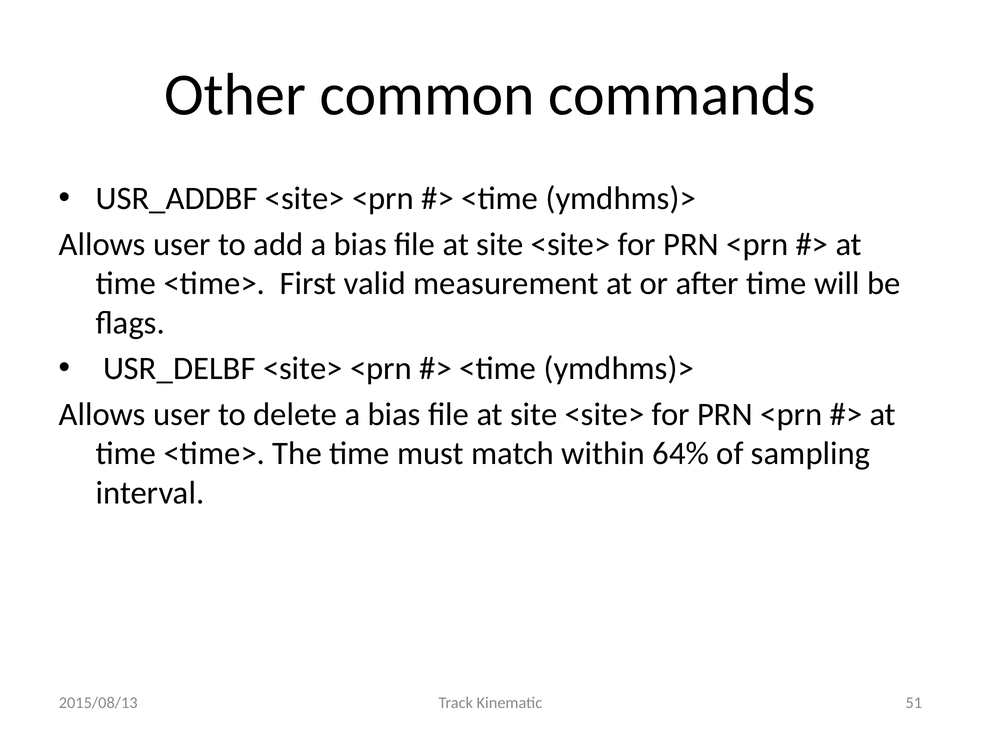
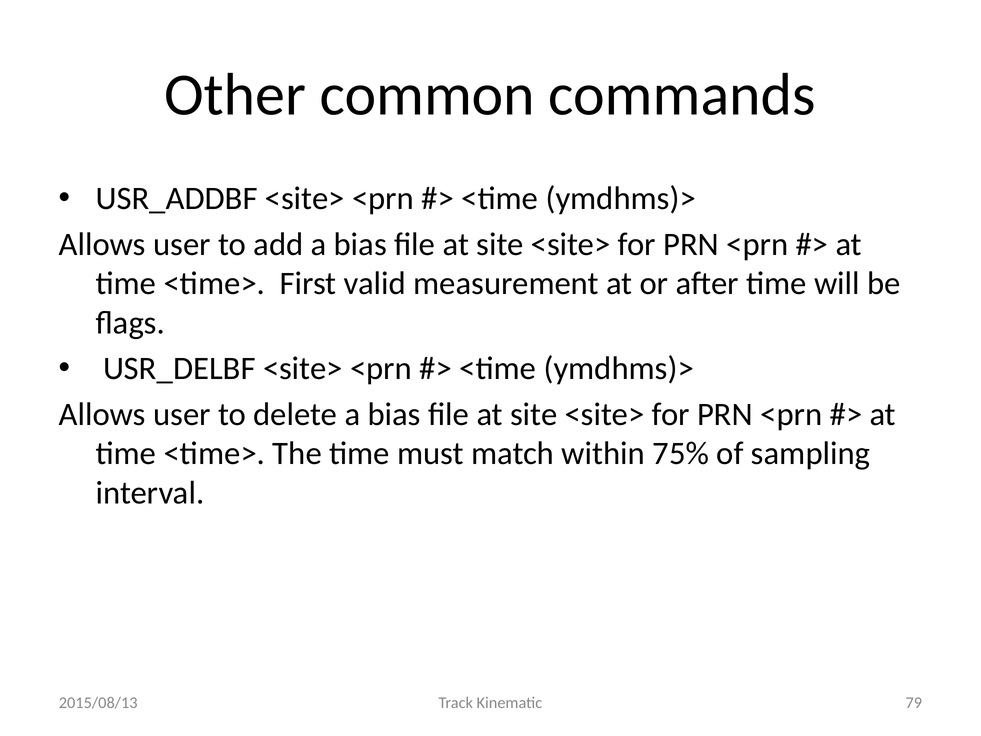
64%: 64% -> 75%
51: 51 -> 79
